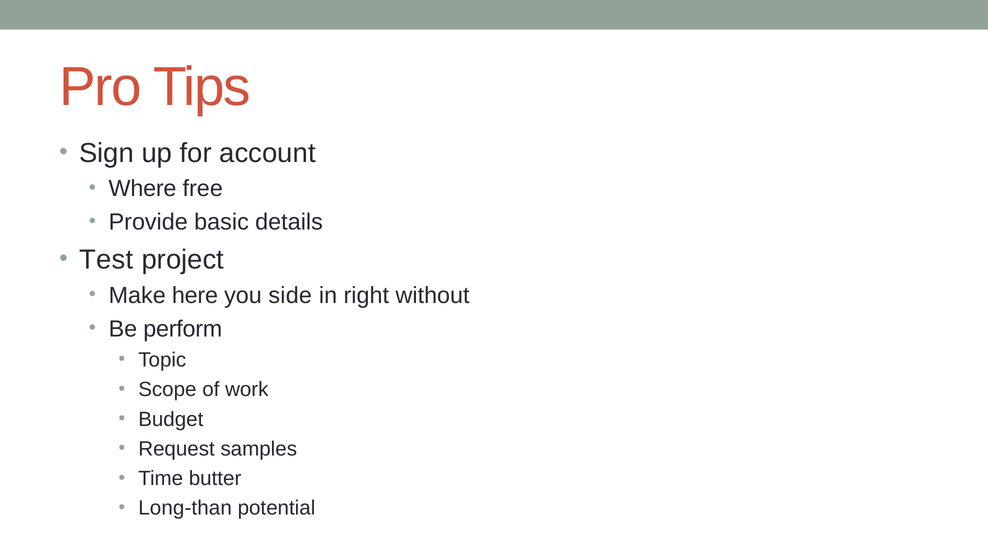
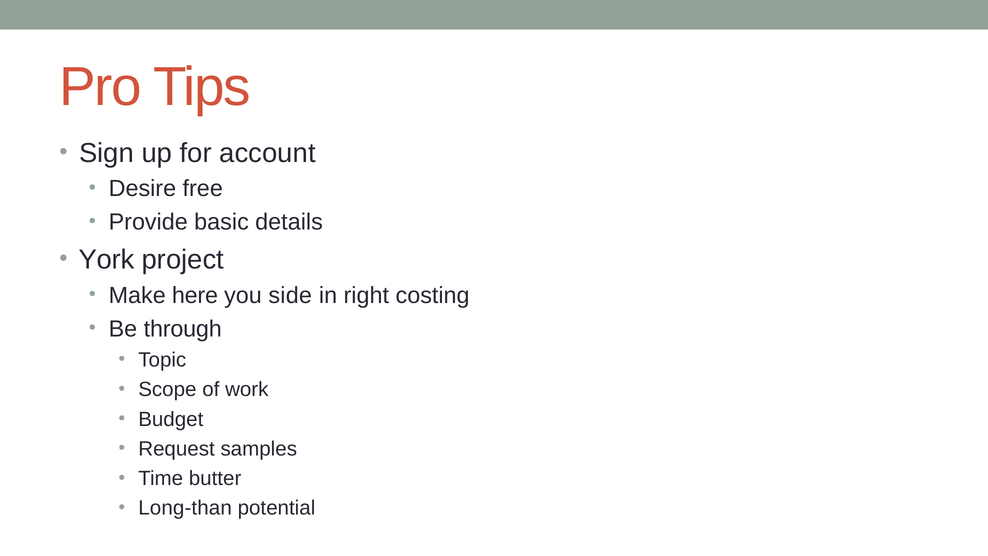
Where: Where -> Desire
Test: Test -> York
without: without -> costing
perform: perform -> through
